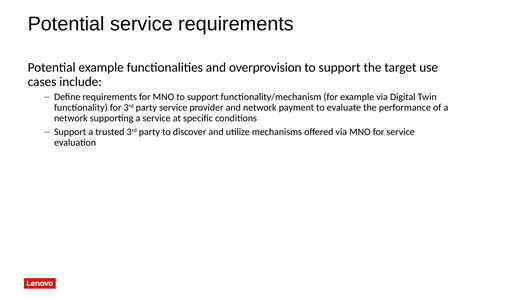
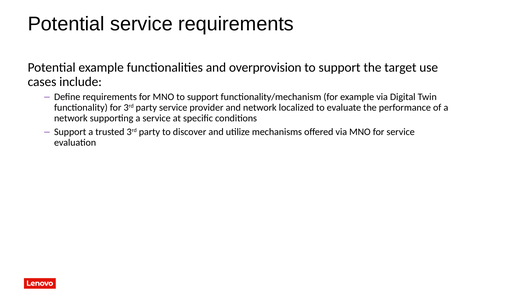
payment: payment -> localized
